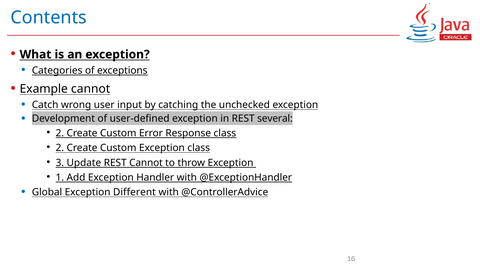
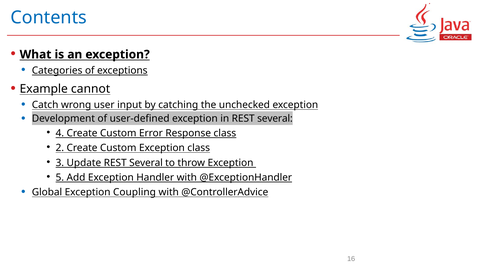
2 at (60, 133): 2 -> 4
Update REST Cannot: Cannot -> Several
1: 1 -> 5
Different: Different -> Coupling
